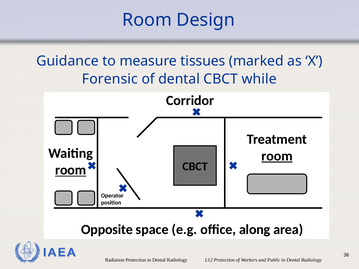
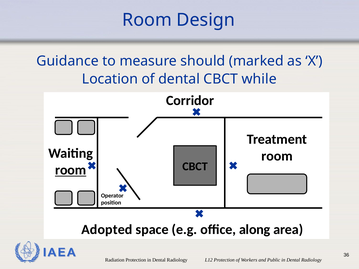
tissues: tissues -> should
Forensic: Forensic -> Location
room at (277, 156) underline: present -> none
Opposite: Opposite -> Adopted
